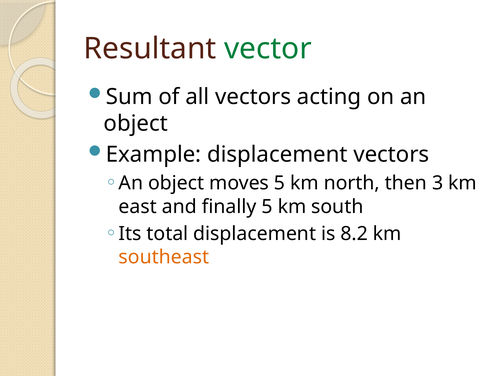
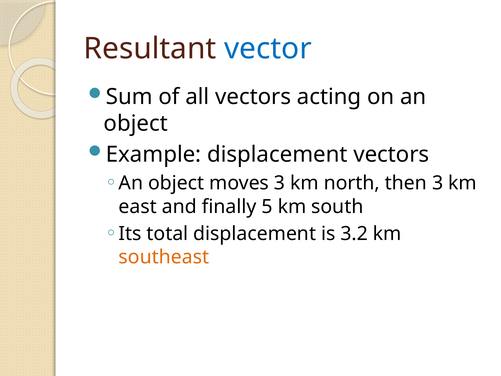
vector colour: green -> blue
moves 5: 5 -> 3
8.2: 8.2 -> 3.2
